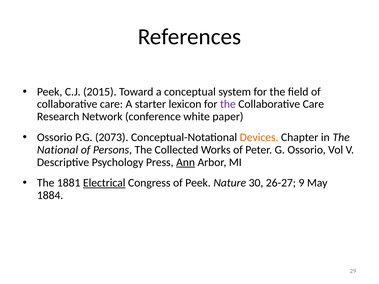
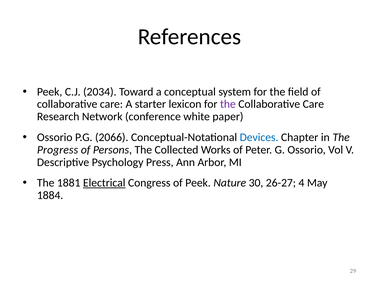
2015: 2015 -> 2034
2073: 2073 -> 2066
Devices colour: orange -> blue
National: National -> Progress
Ann underline: present -> none
9: 9 -> 4
